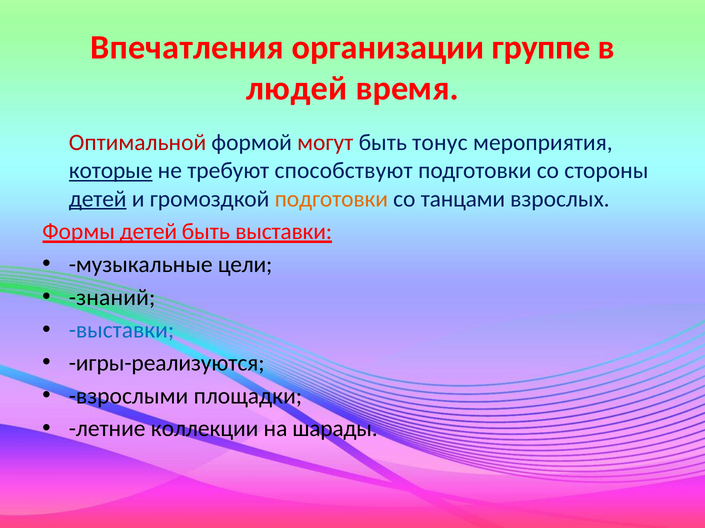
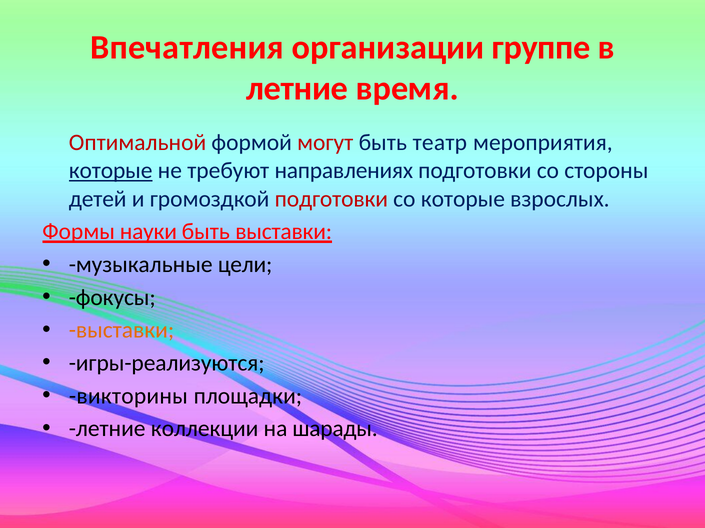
людей at (297, 89): людей -> летние
тонус: тонус -> театр
способствуют: способствуют -> направлениях
детей at (98, 199) underline: present -> none
подготовки at (331, 199) colour: orange -> red
со танцами: танцами -> которые
Формы детей: детей -> науки
знаний: знаний -> фокусы
выставки at (121, 331) colour: blue -> orange
взрослыми: взрослыми -> викторины
